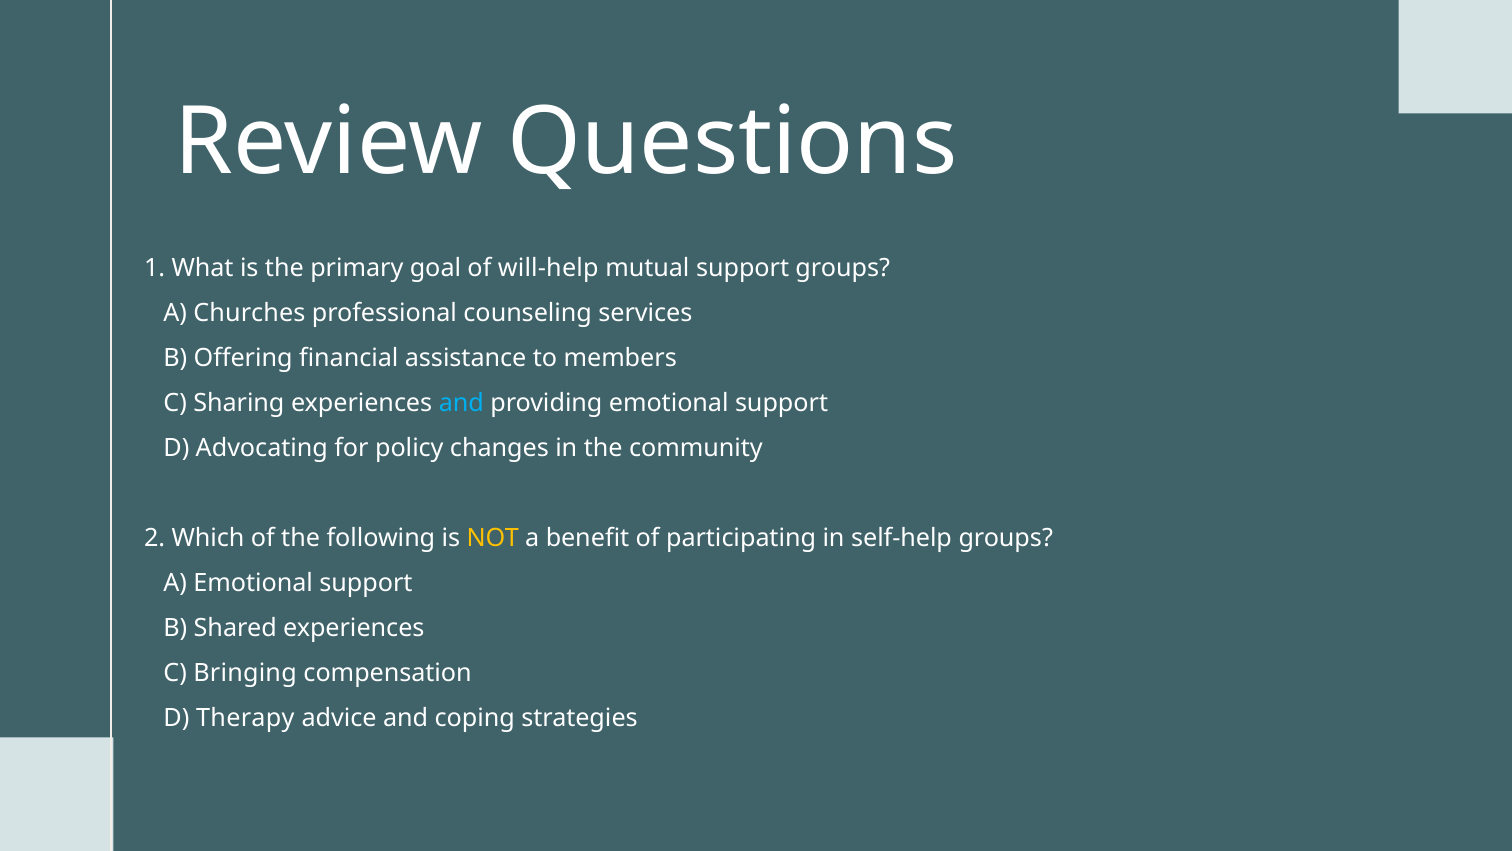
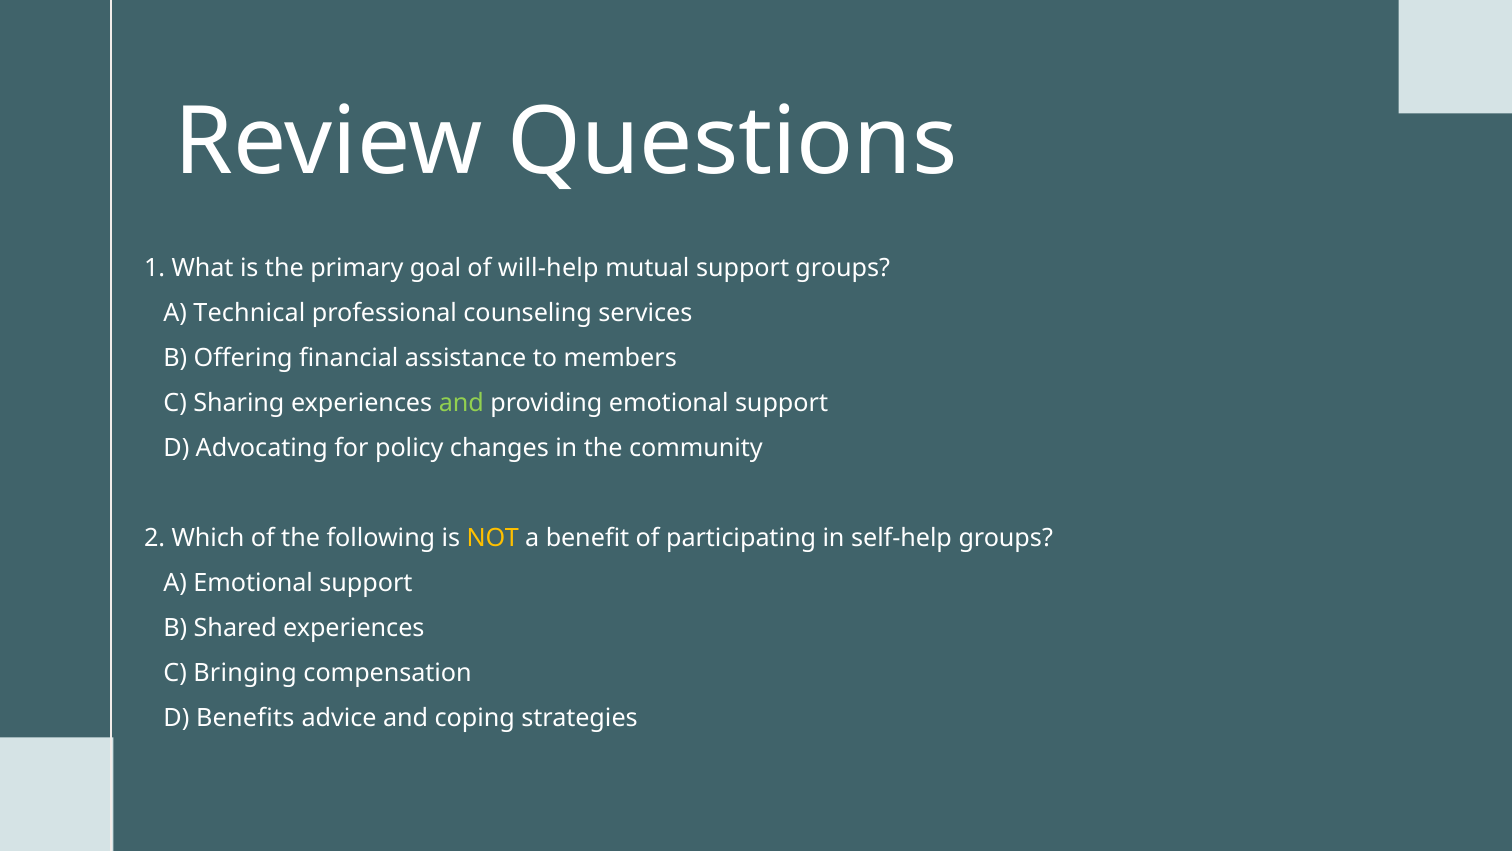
Churches: Churches -> Technical
and at (461, 403) colour: light blue -> light green
Therapy: Therapy -> Benefits
